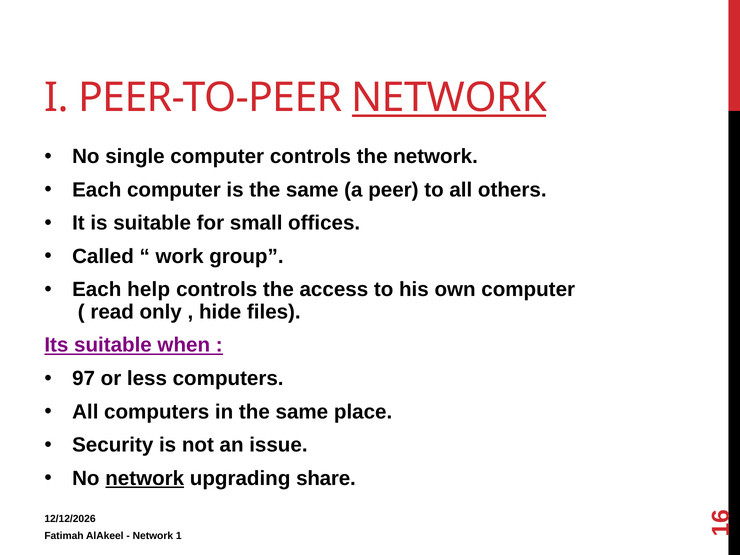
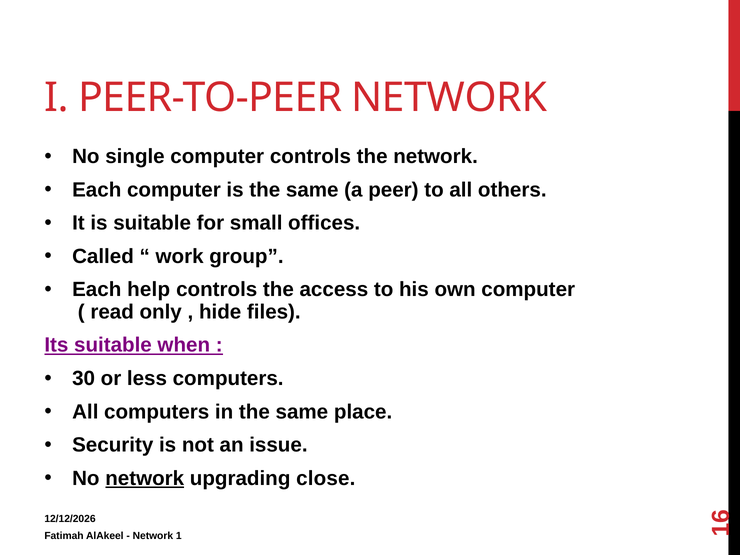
NETWORK at (449, 98) underline: present -> none
97: 97 -> 30
share: share -> close
